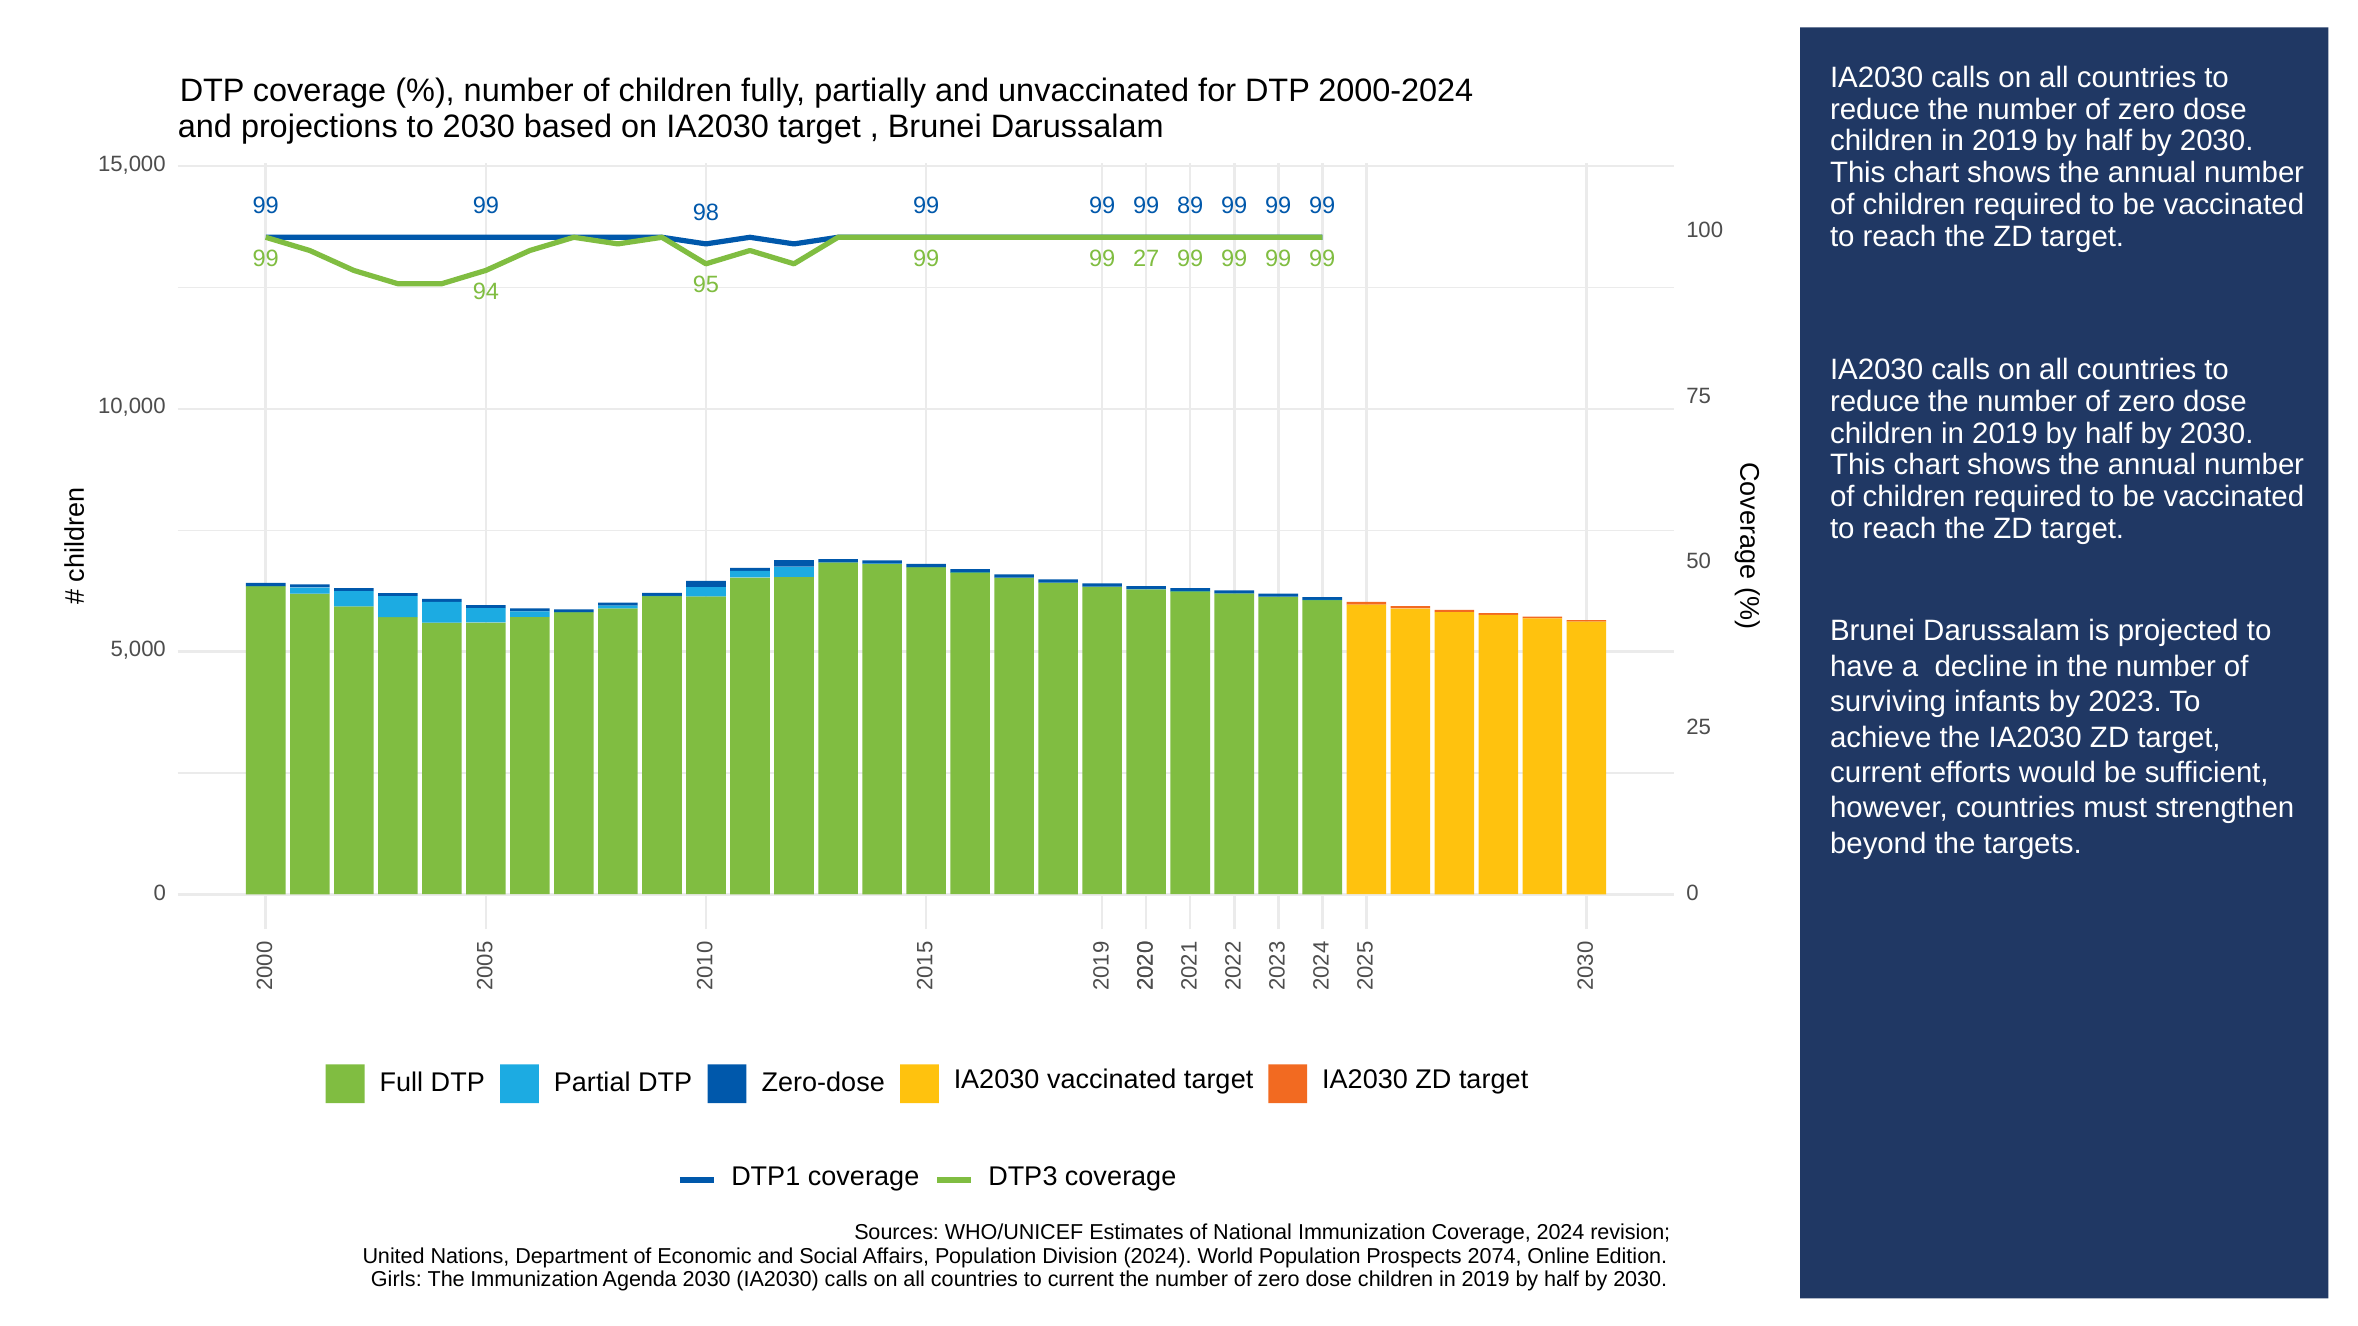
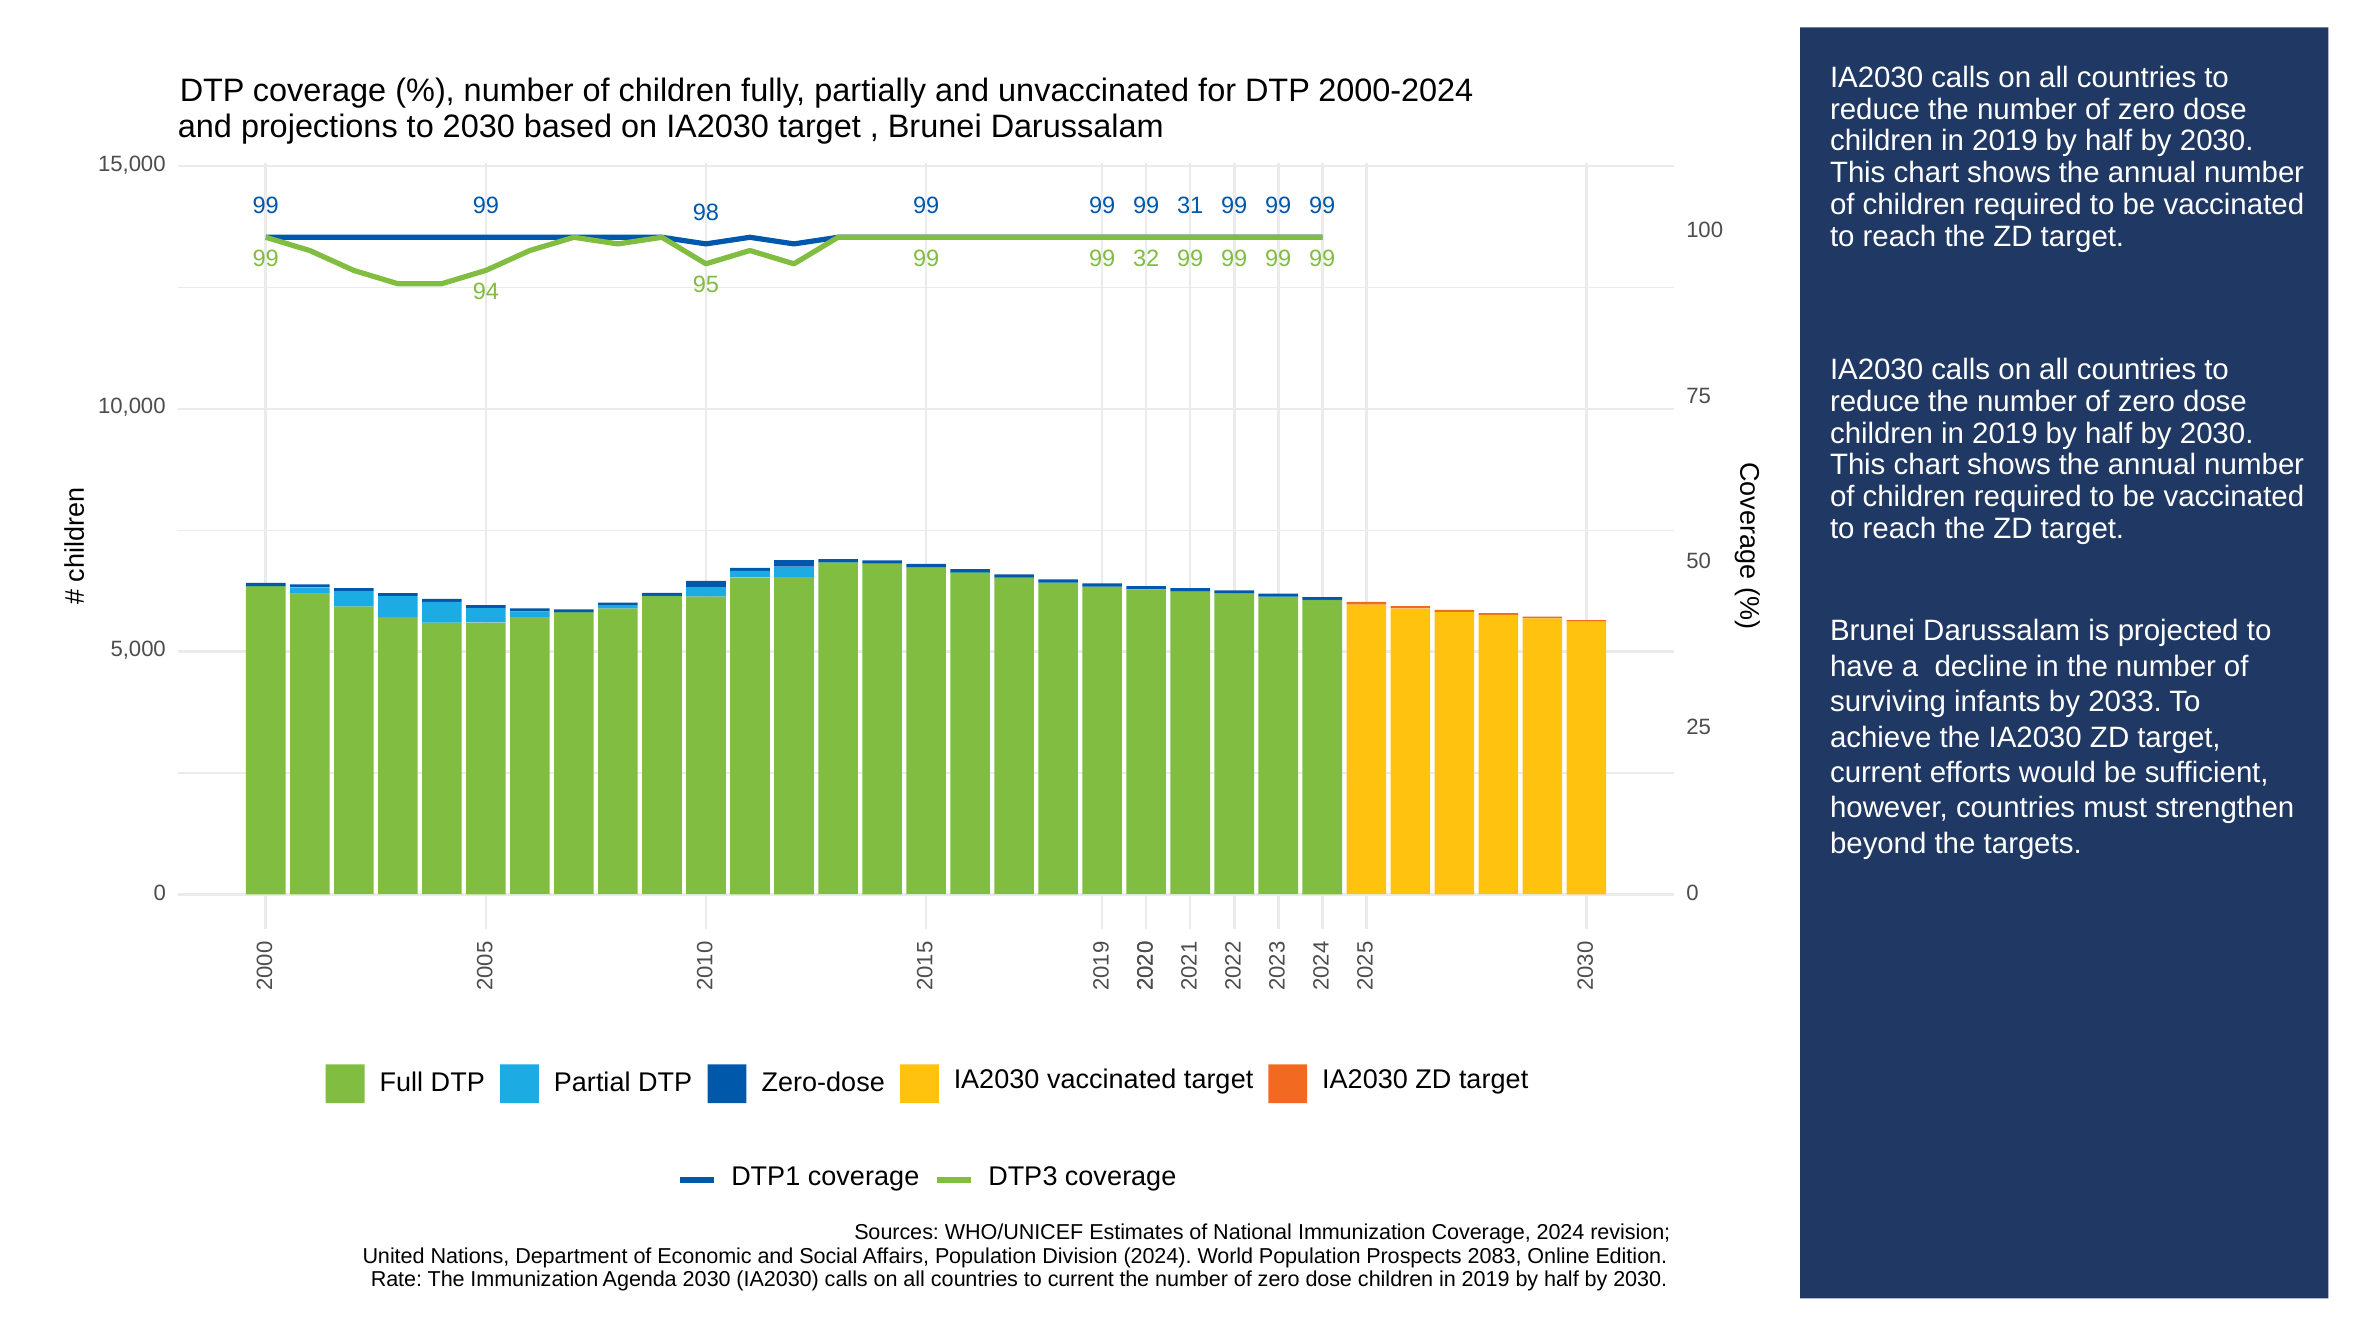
89: 89 -> 31
27: 27 -> 32
2023: 2023 -> 2033
2074: 2074 -> 2083
Girls: Girls -> Rate
